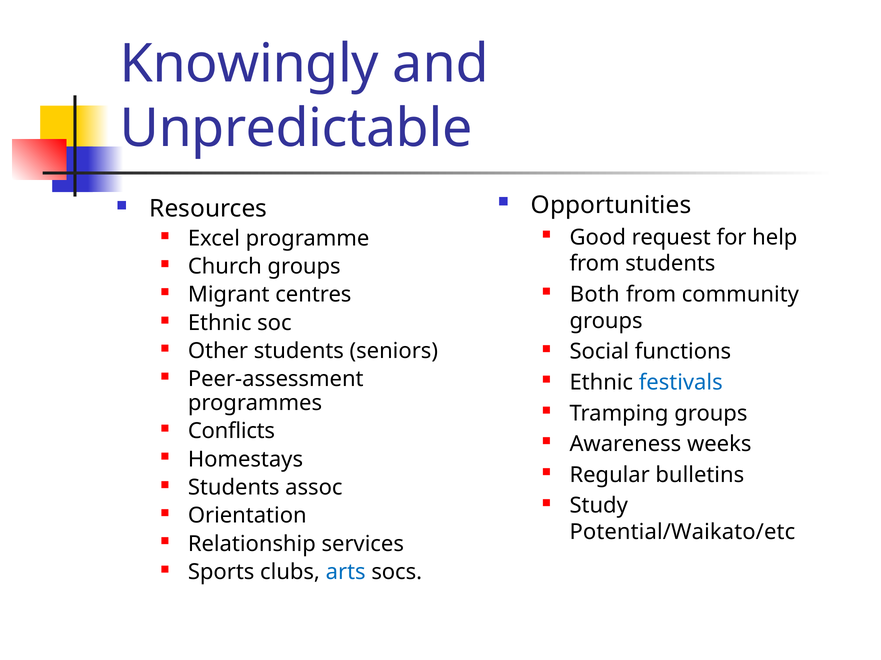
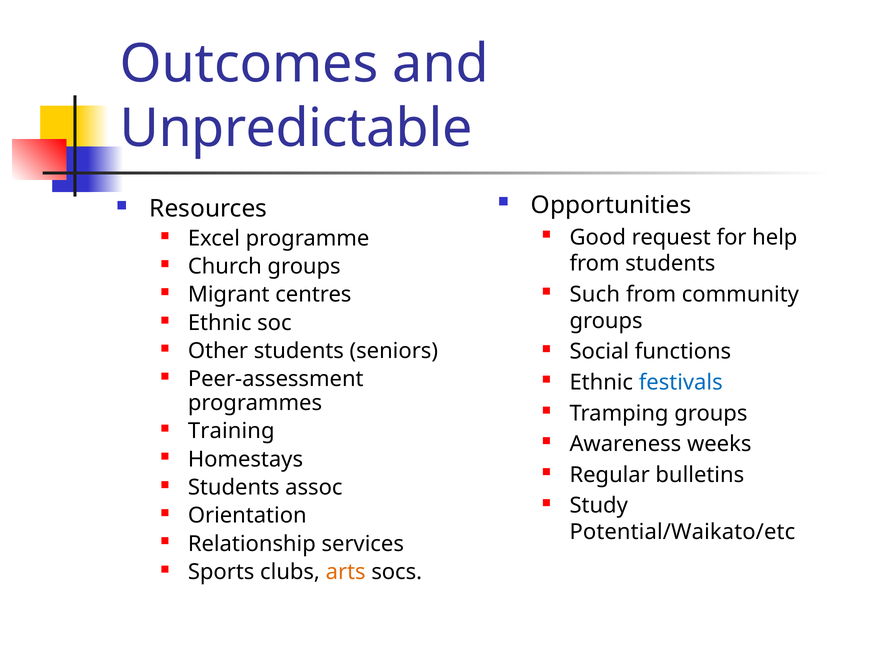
Knowingly: Knowingly -> Outcomes
Both: Both -> Such
Conflicts: Conflicts -> Training
arts colour: blue -> orange
